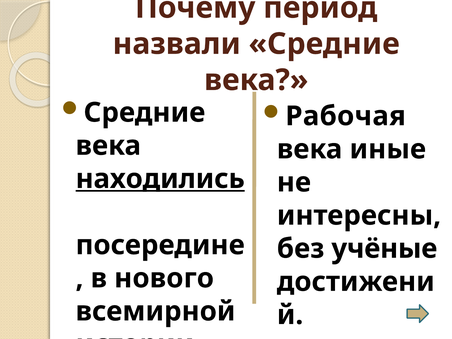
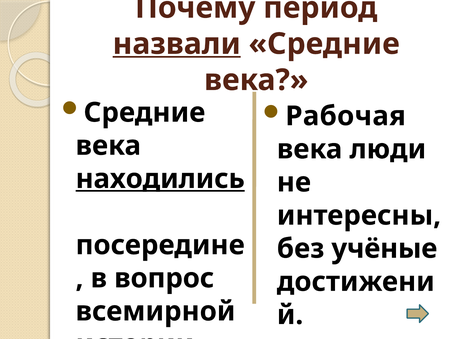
назвали underline: none -> present
иные: иные -> люди
нового: нового -> вопрос
